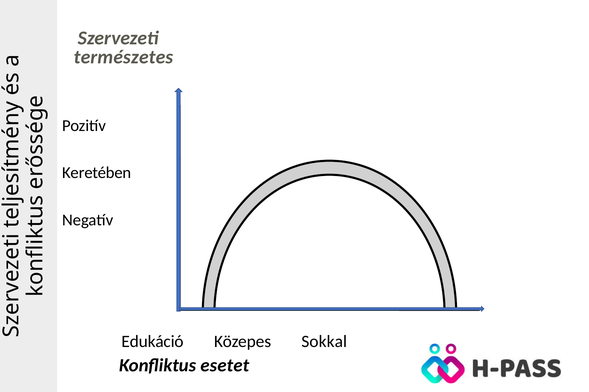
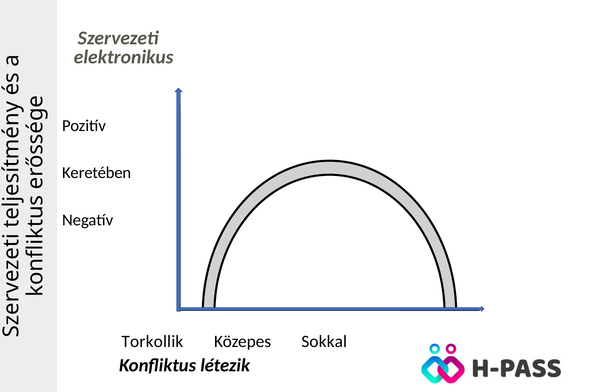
természetes: természetes -> elektronikus
Edukáció: Edukáció -> Torkollik
esetet: esetet -> létezik
